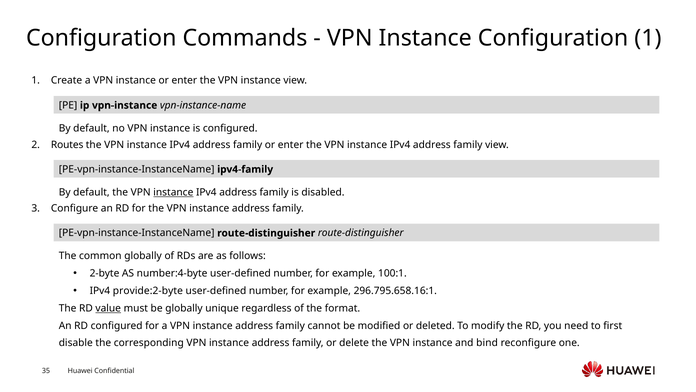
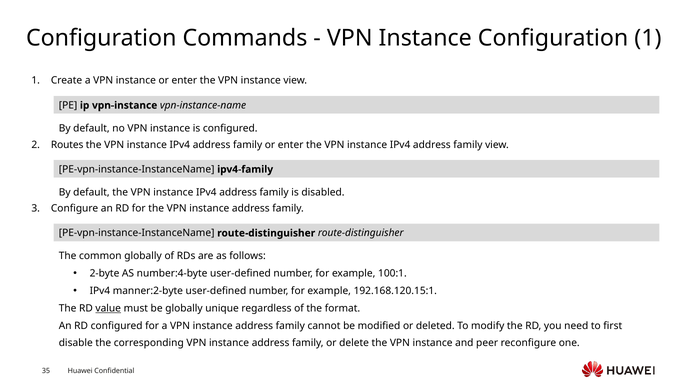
instance at (173, 192) underline: present -> none
provide:2-byte: provide:2-byte -> manner:2-byte
296.795.658.16:1: 296.795.658.16:1 -> 192.168.120.15:1
bind: bind -> peer
